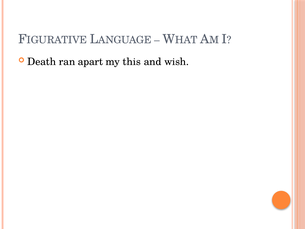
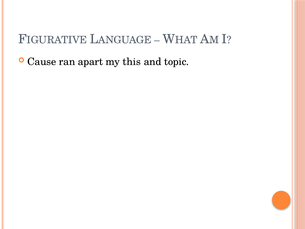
Death: Death -> Cause
wish: wish -> topic
